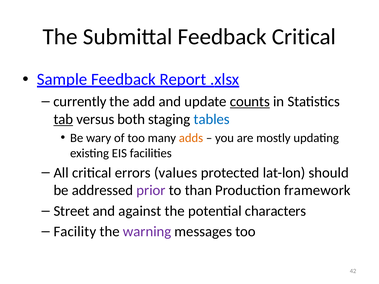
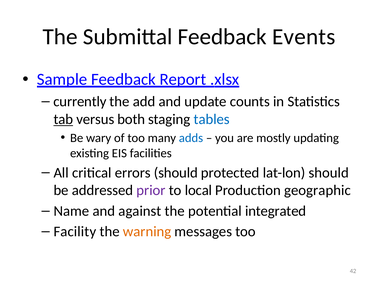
Feedback Critical: Critical -> Events
counts underline: present -> none
adds colour: orange -> blue
errors values: values -> should
than: than -> local
framework: framework -> geographic
Street: Street -> Name
characters: characters -> integrated
warning colour: purple -> orange
